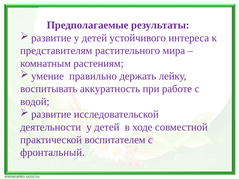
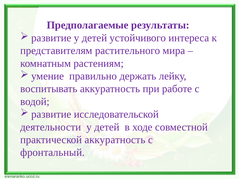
практической воспитателем: воспитателем -> аккуратность
